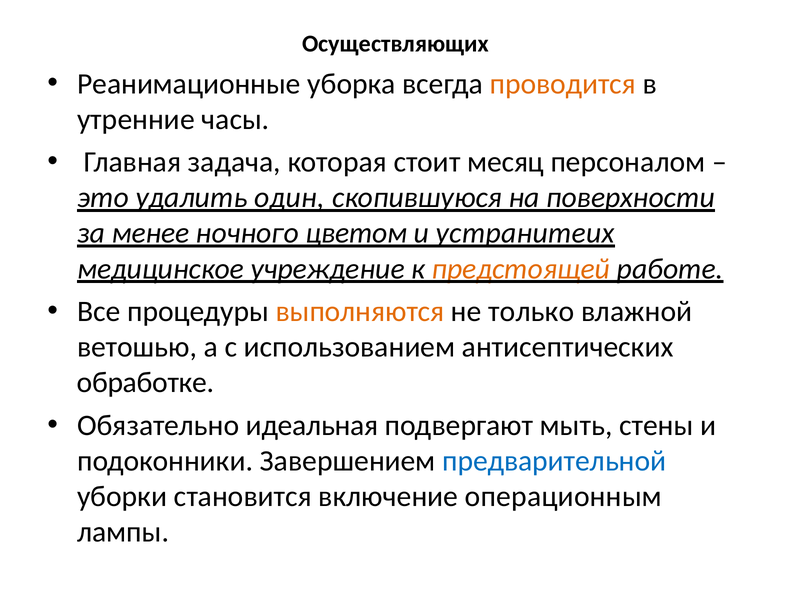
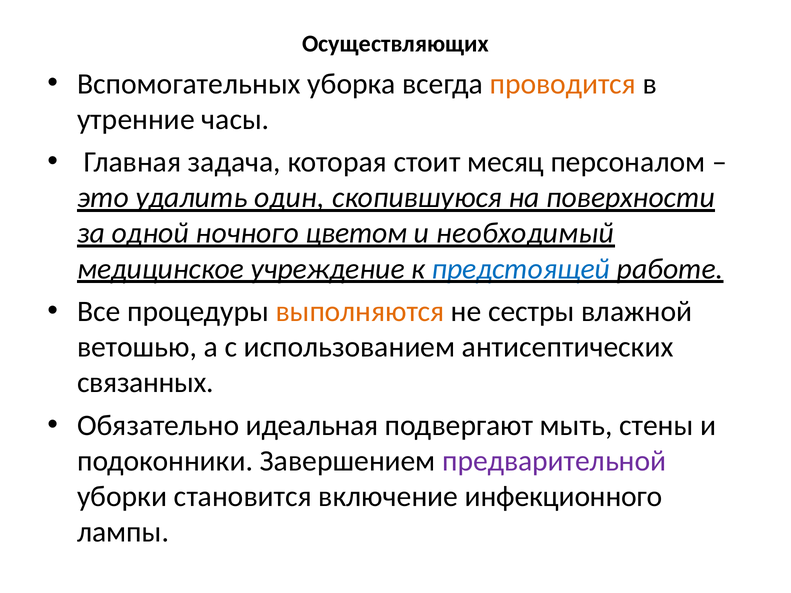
Реанимационные: Реанимационные -> Вспомогательных
менее: менее -> одной
устранитеих: устранитеих -> необходимый
предстоящей colour: orange -> blue
только: только -> сестры
обработке: обработке -> связанных
предварительной colour: blue -> purple
операционным: операционным -> инфекционного
